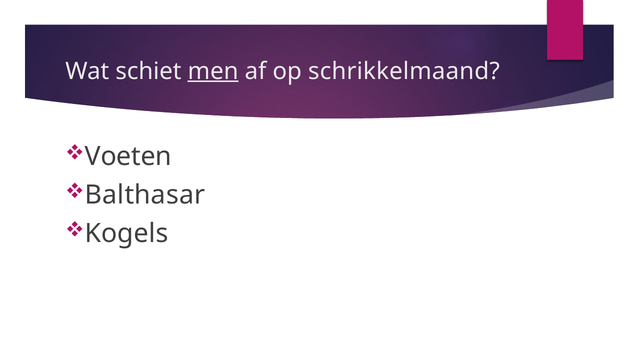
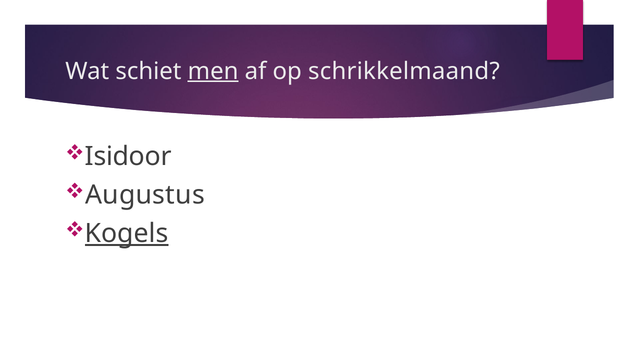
Voeten: Voeten -> Isidoor
Balthasar: Balthasar -> Augustus
Kogels underline: none -> present
